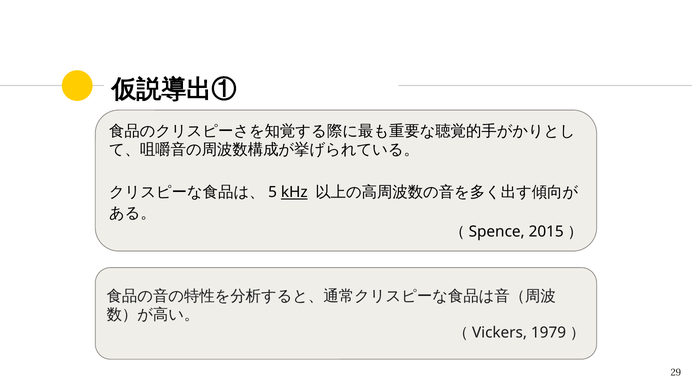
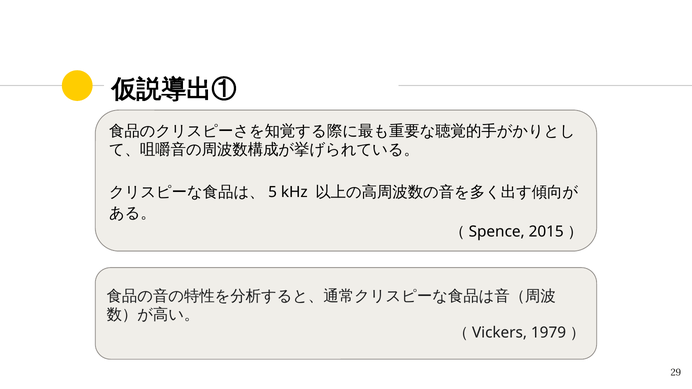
kHz underline: present -> none
